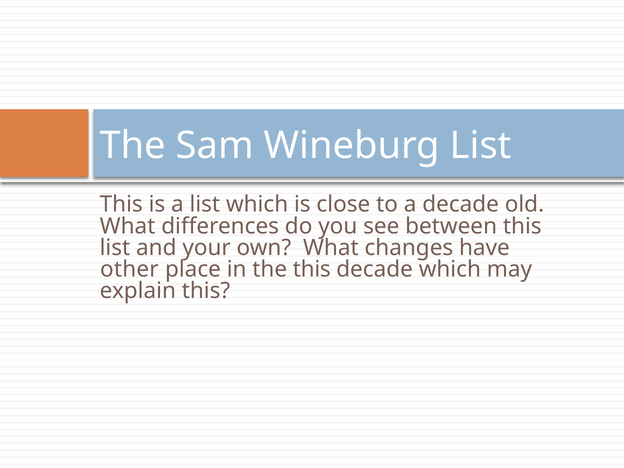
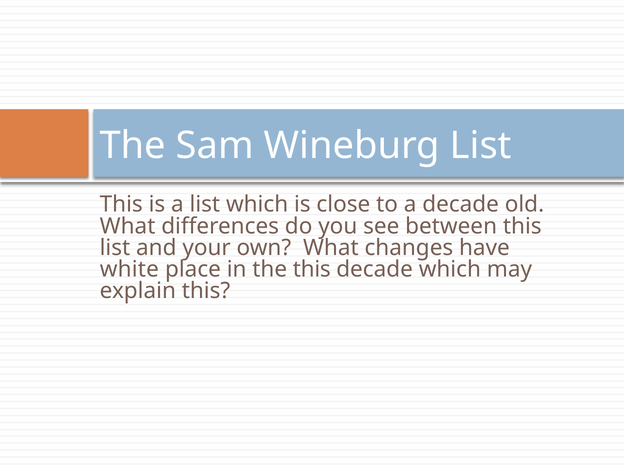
other: other -> white
